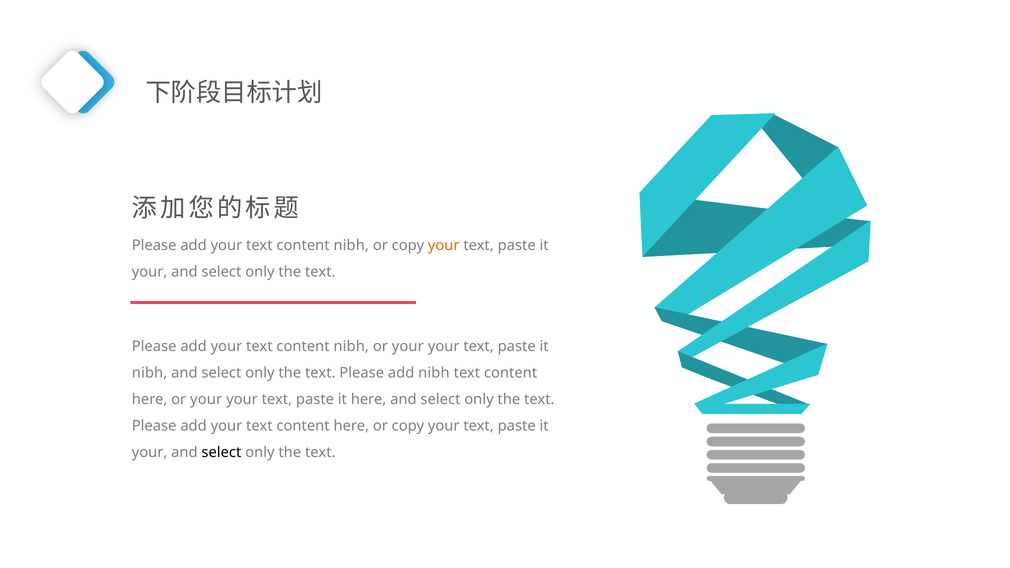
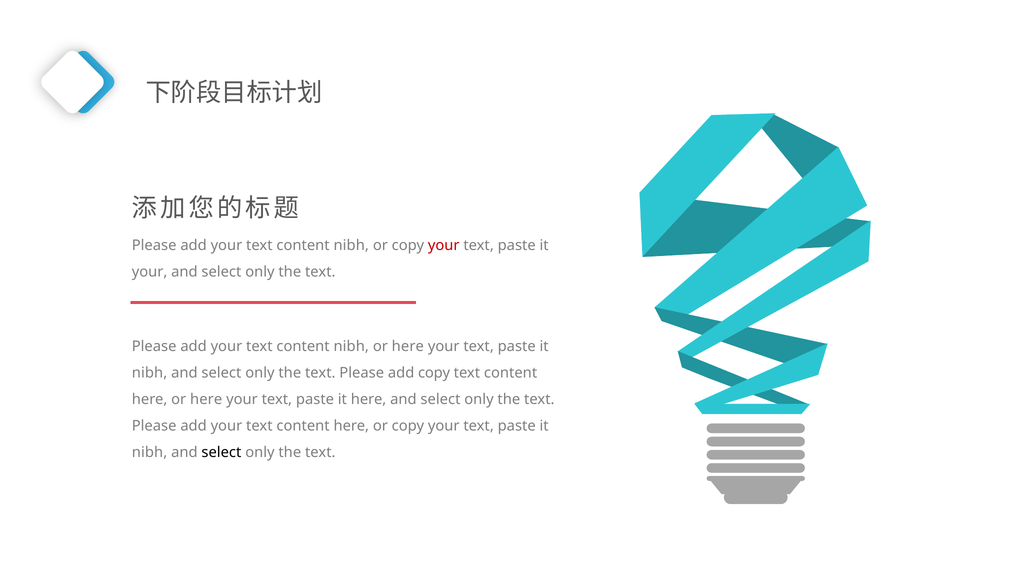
your at (444, 245) colour: orange -> red
your at (408, 346): your -> here
add nibh: nibh -> copy
here or your: your -> here
your at (150, 452): your -> nibh
